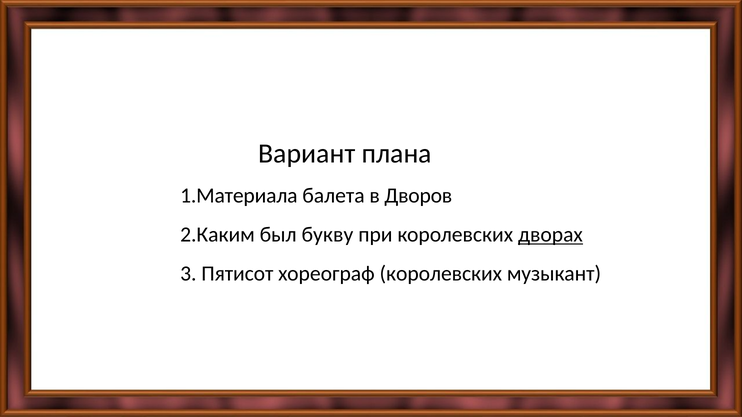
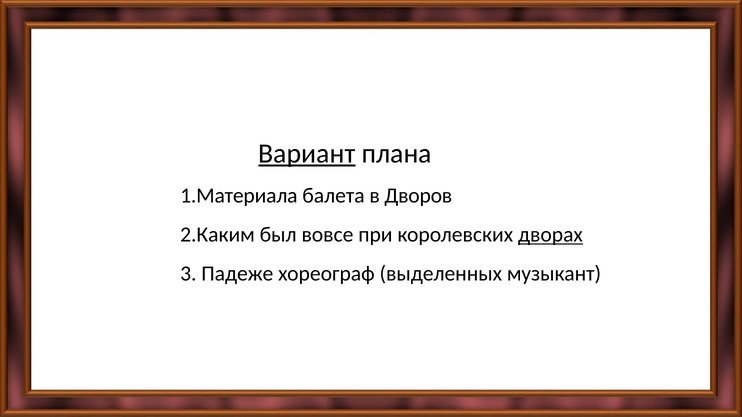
Вариант underline: none -> present
букву: букву -> вовсе
Пятисот: Пятисот -> Падеже
хореограф королевских: королевских -> выделенных
